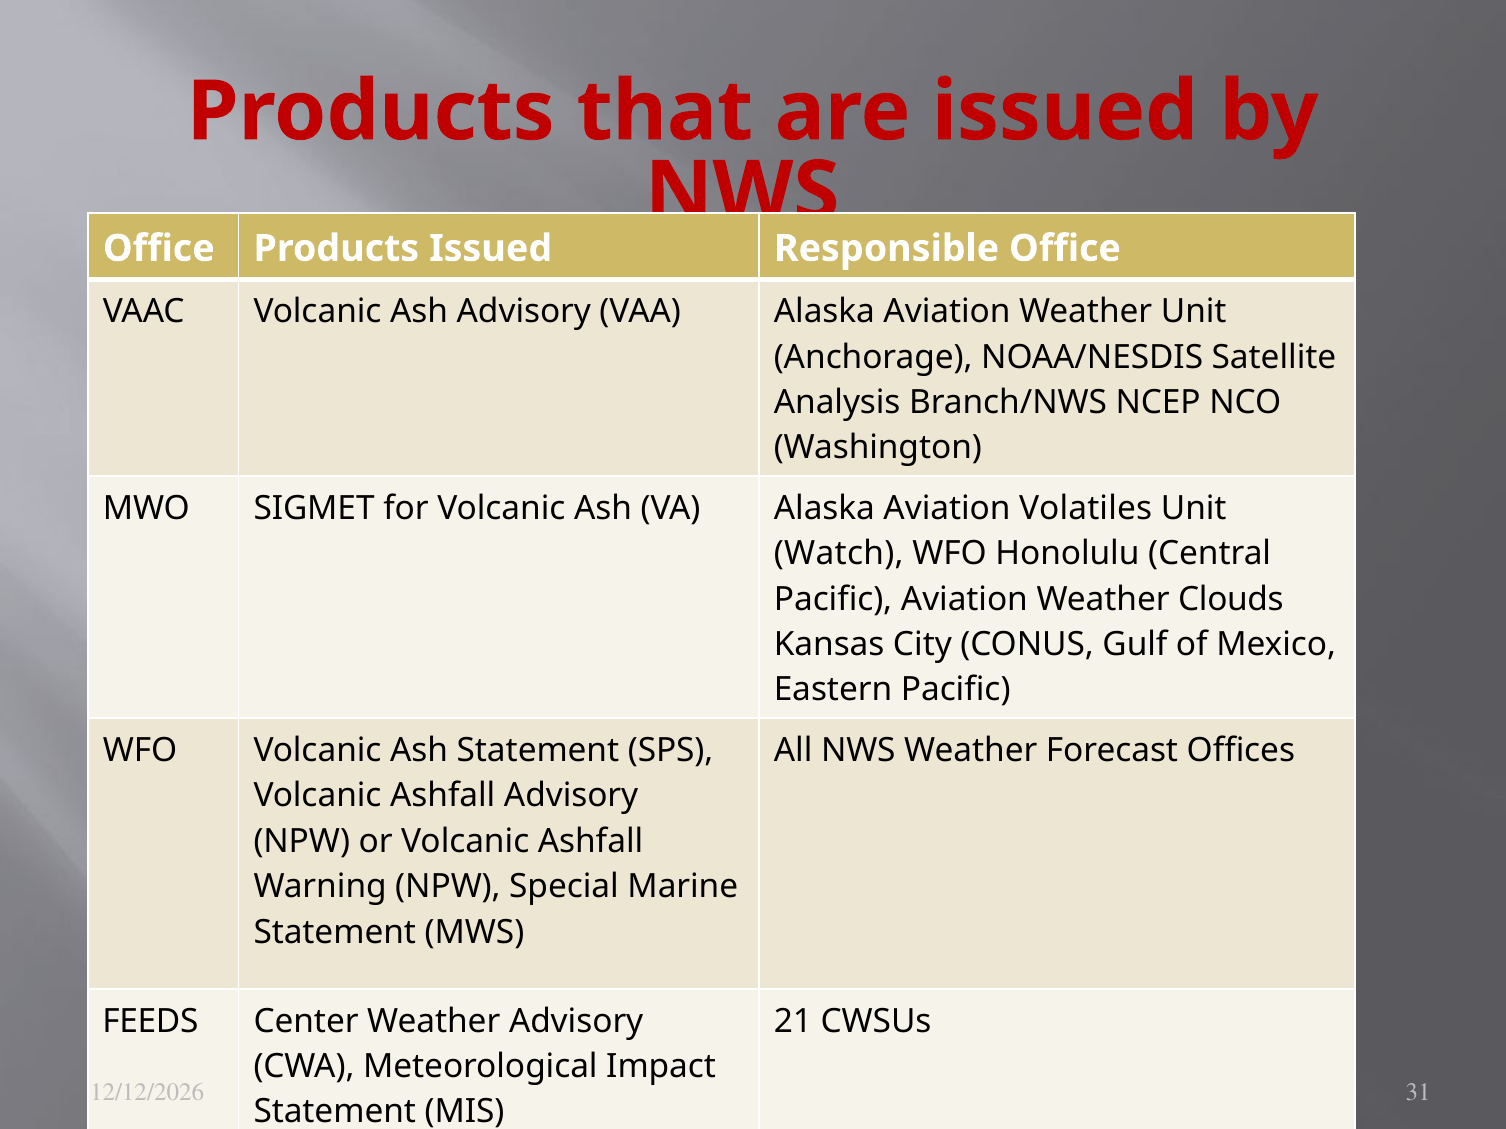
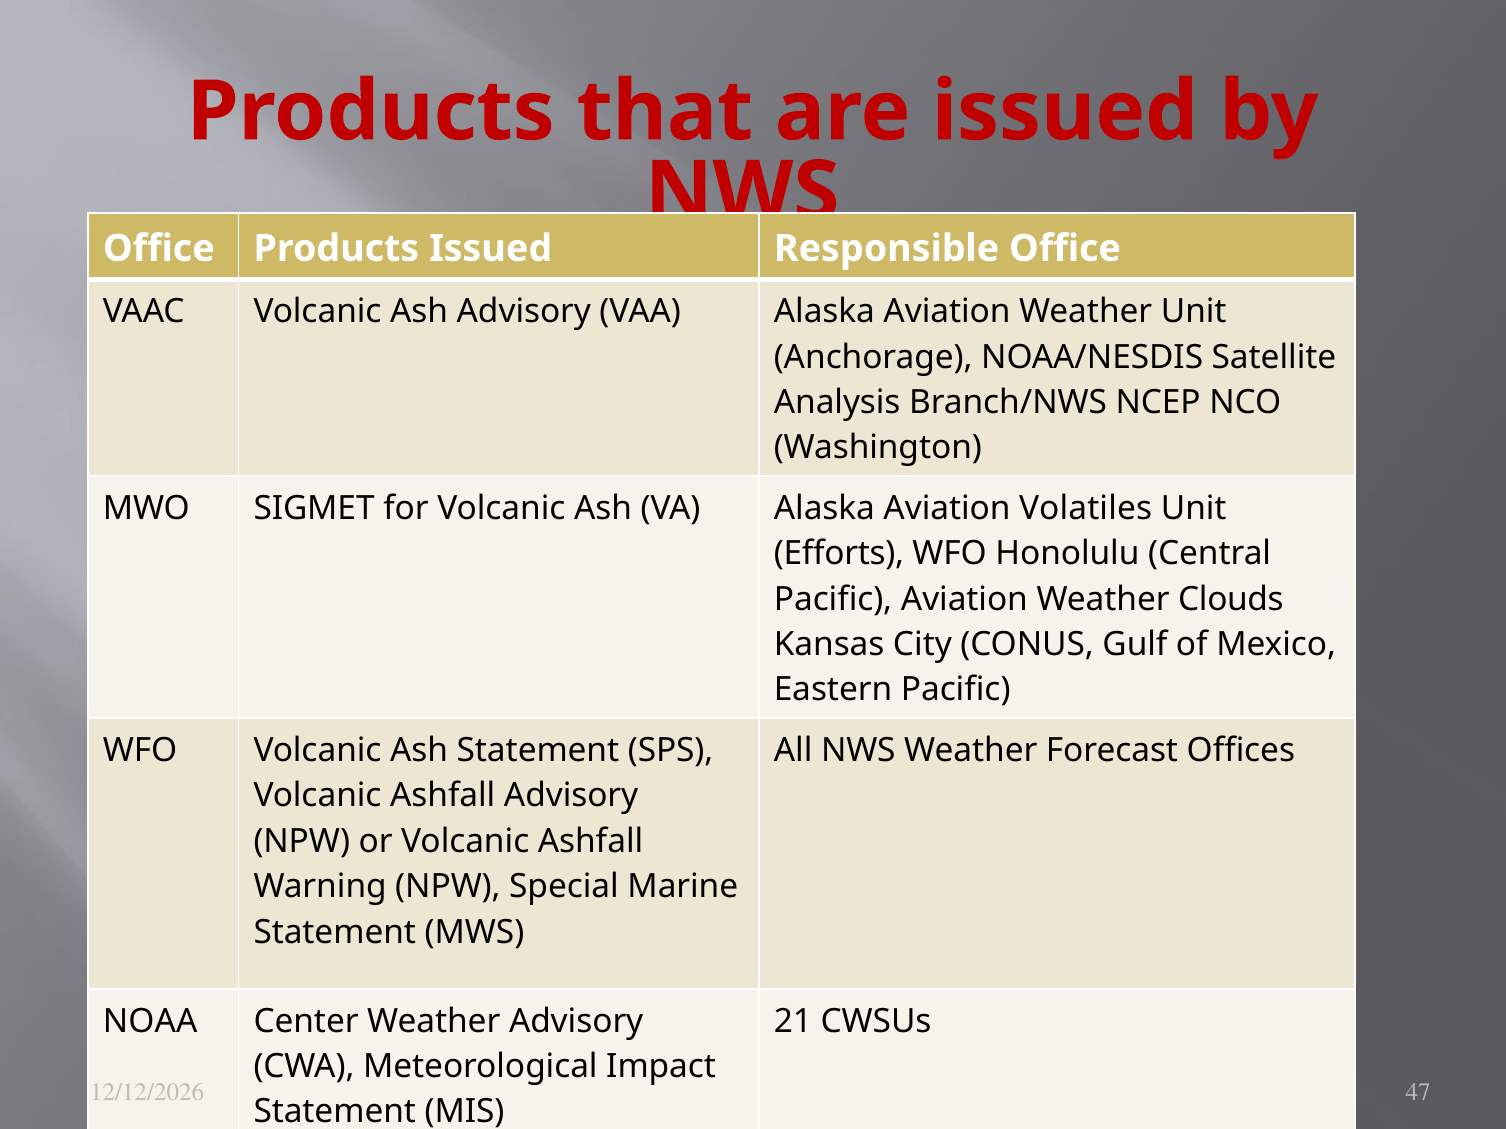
Watch: Watch -> Efforts
FEEDS: FEEDS -> NOAA
31: 31 -> 47
